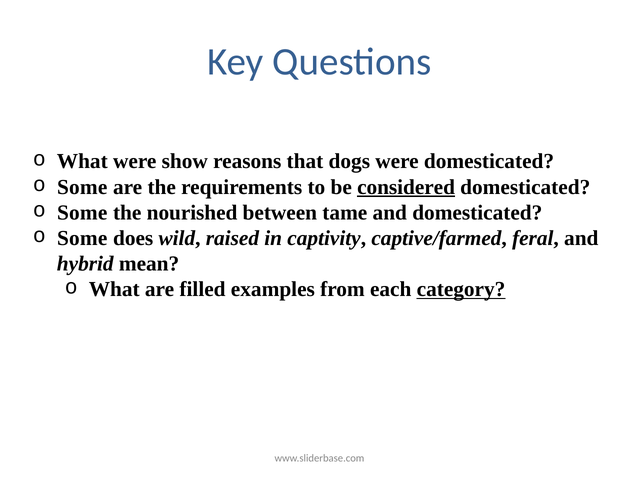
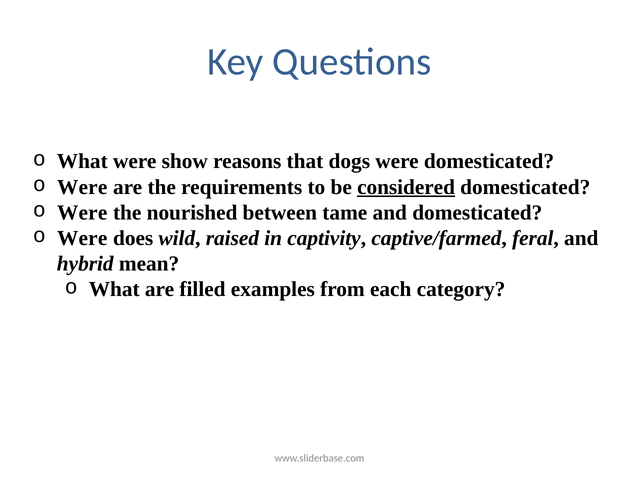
Some at (82, 187): Some -> Were
Some at (82, 212): Some -> Were
Some at (82, 238): Some -> Were
category underline: present -> none
